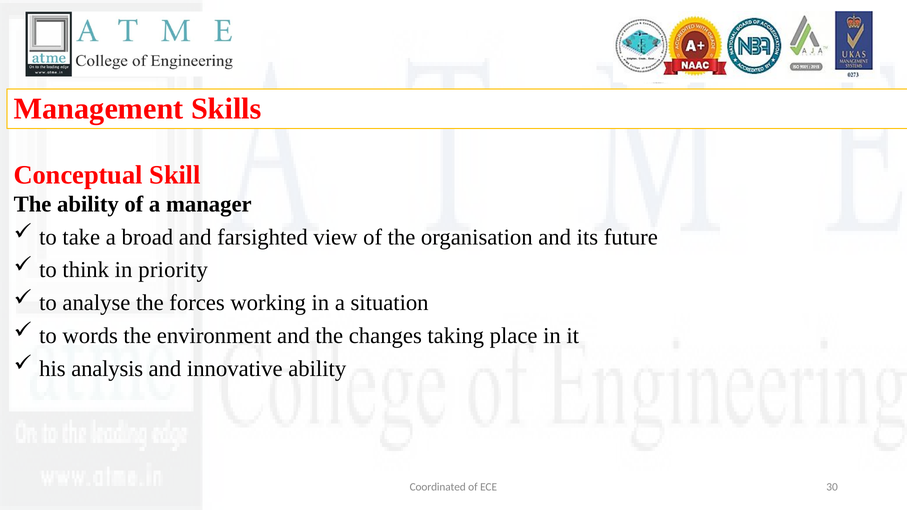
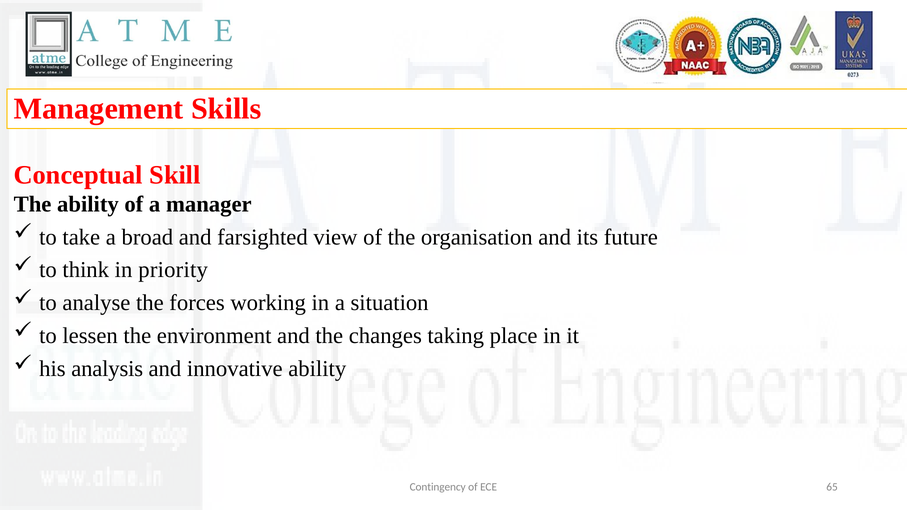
words: words -> lessen
Coordinated: Coordinated -> Contingency
30: 30 -> 65
